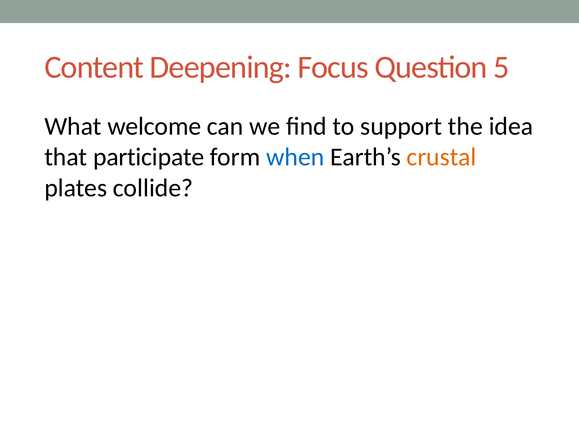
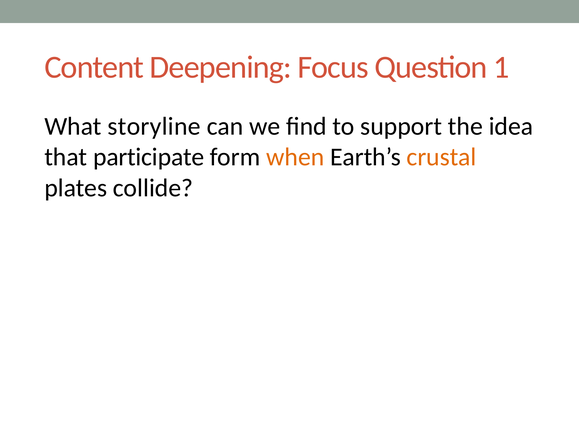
5: 5 -> 1
welcome: welcome -> storyline
when colour: blue -> orange
